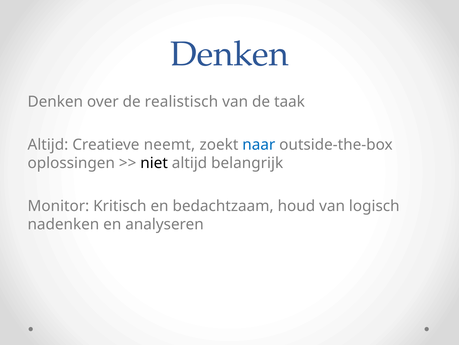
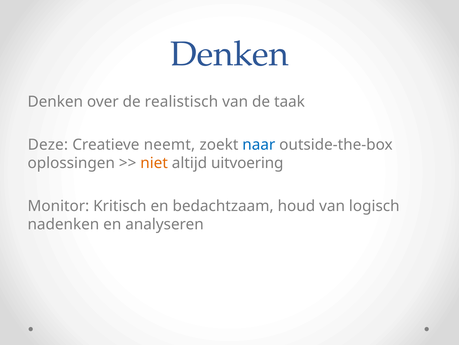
Altijd at (48, 144): Altijd -> Deze
niet colour: black -> orange
belangrijk: belangrijk -> uitvoering
